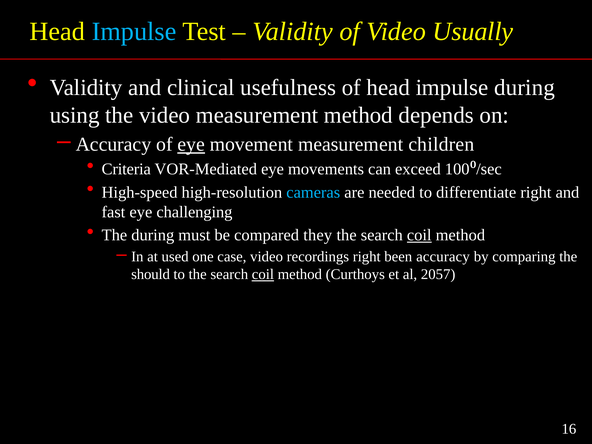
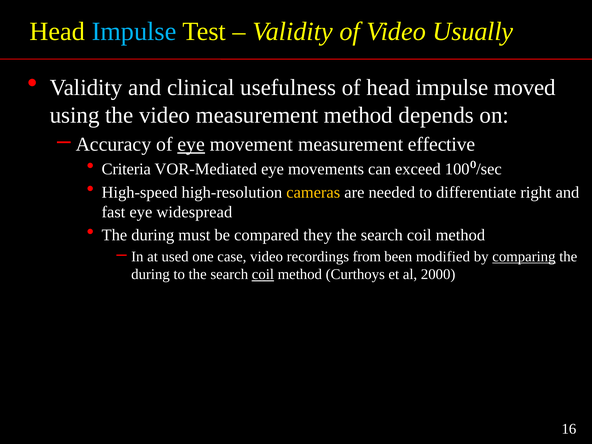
impulse during: during -> moved
children: children -> effective
cameras colour: light blue -> yellow
challenging: challenging -> widespread
coil at (419, 235) underline: present -> none
recordings right: right -> from
been accuracy: accuracy -> modified
comparing underline: none -> present
should at (151, 274): should -> during
2057: 2057 -> 2000
